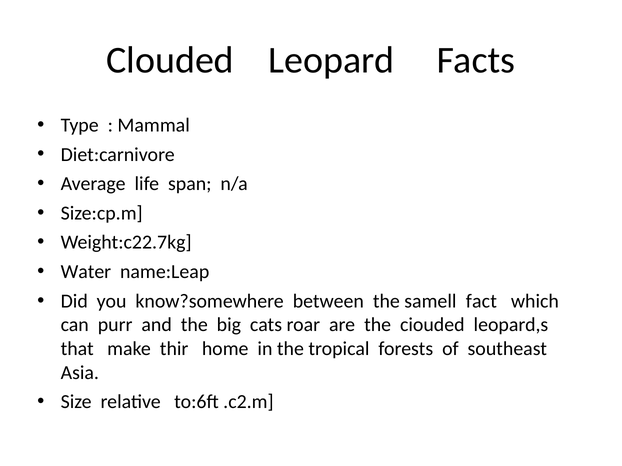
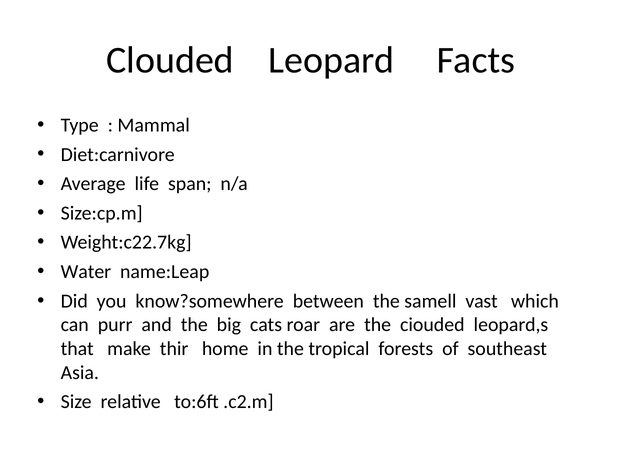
fact: fact -> vast
